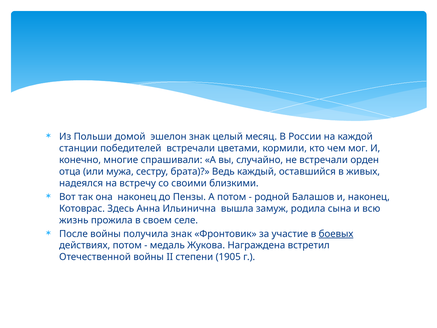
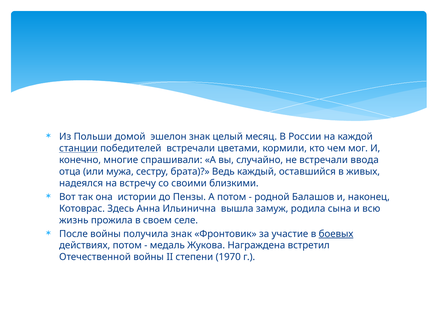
станции underline: none -> present
орден: орден -> ввода
она наконец: наконец -> истории
1905: 1905 -> 1970
